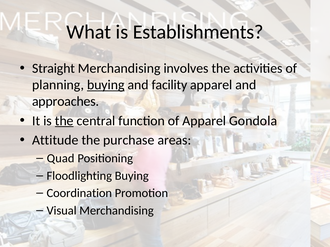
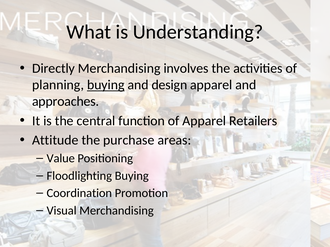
Establishments: Establishments -> Understanding
Straight: Straight -> Directly
facility: facility -> design
the at (64, 121) underline: present -> none
Gondola: Gondola -> Retailers
Quad: Quad -> Value
